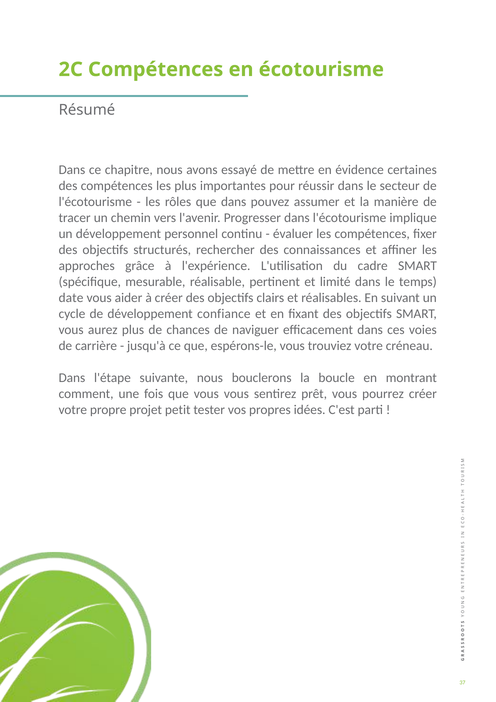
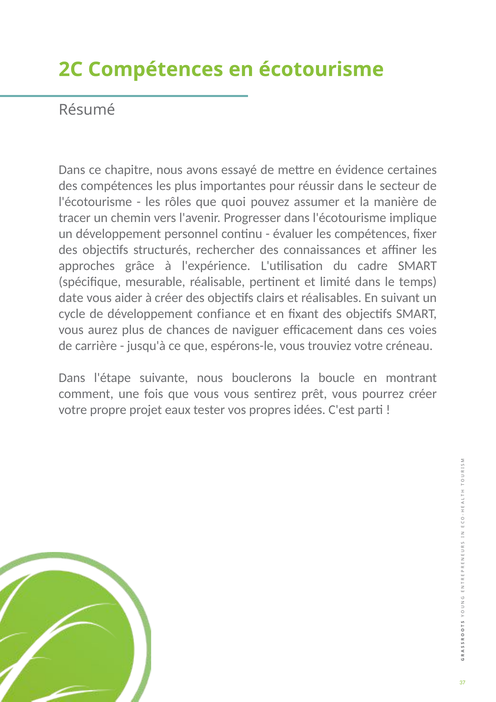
que dans: dans -> quoi
petit: petit -> eaux
